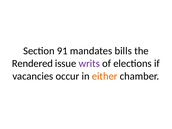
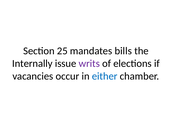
91: 91 -> 25
Rendered: Rendered -> Internally
either colour: orange -> blue
